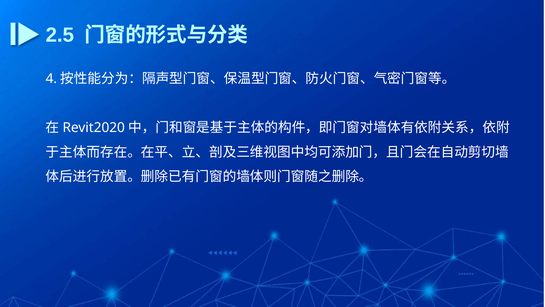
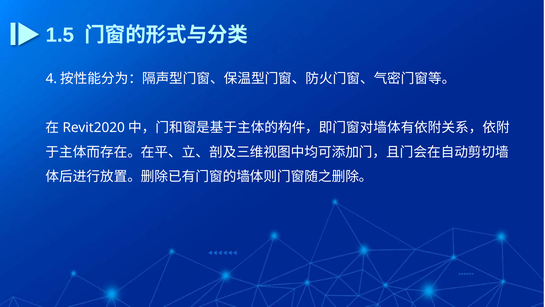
2.5: 2.5 -> 1.5
